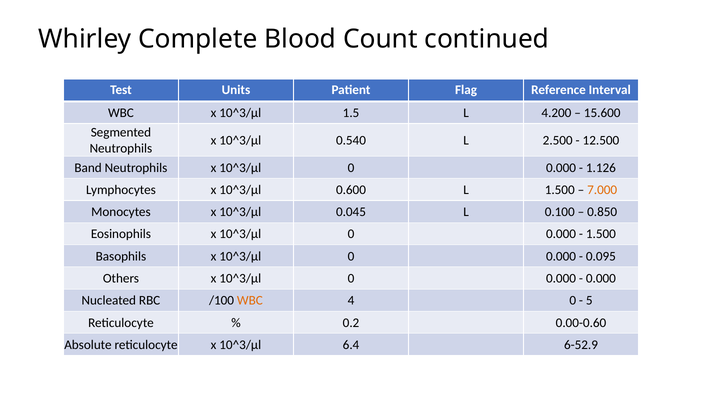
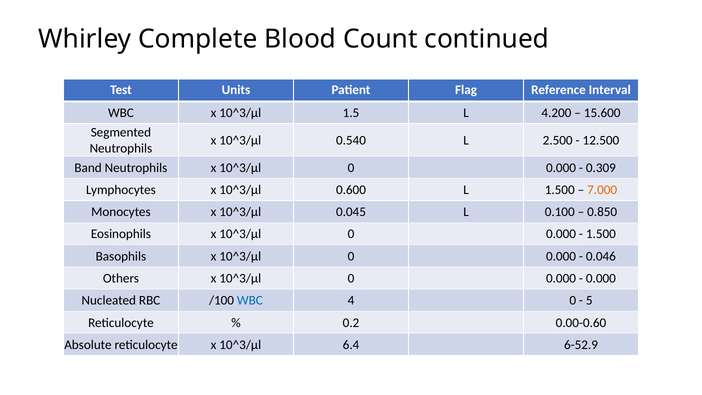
1.126: 1.126 -> 0.309
0.095: 0.095 -> 0.046
WBC at (250, 300) colour: orange -> blue
